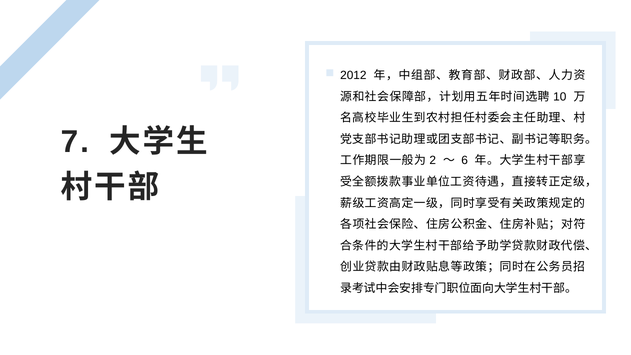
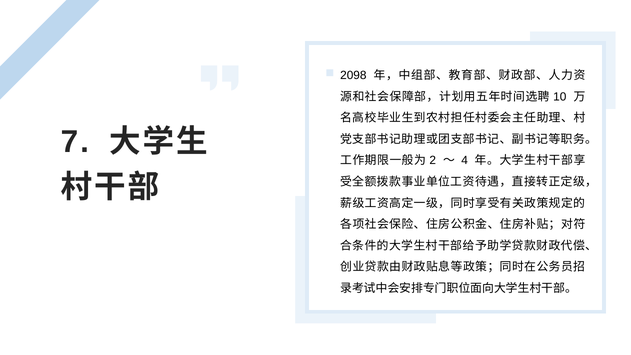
2012: 2012 -> 2098
6: 6 -> 4
